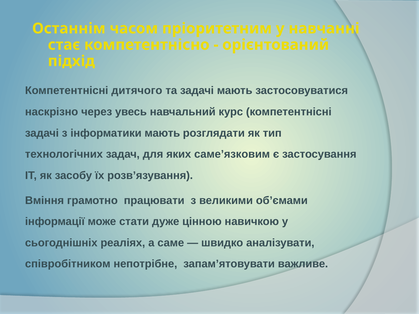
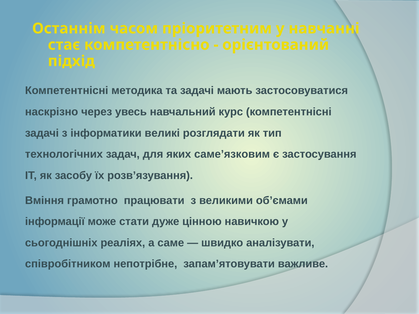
дитячого: дитячого -> методика
інформатики мають: мають -> великі
